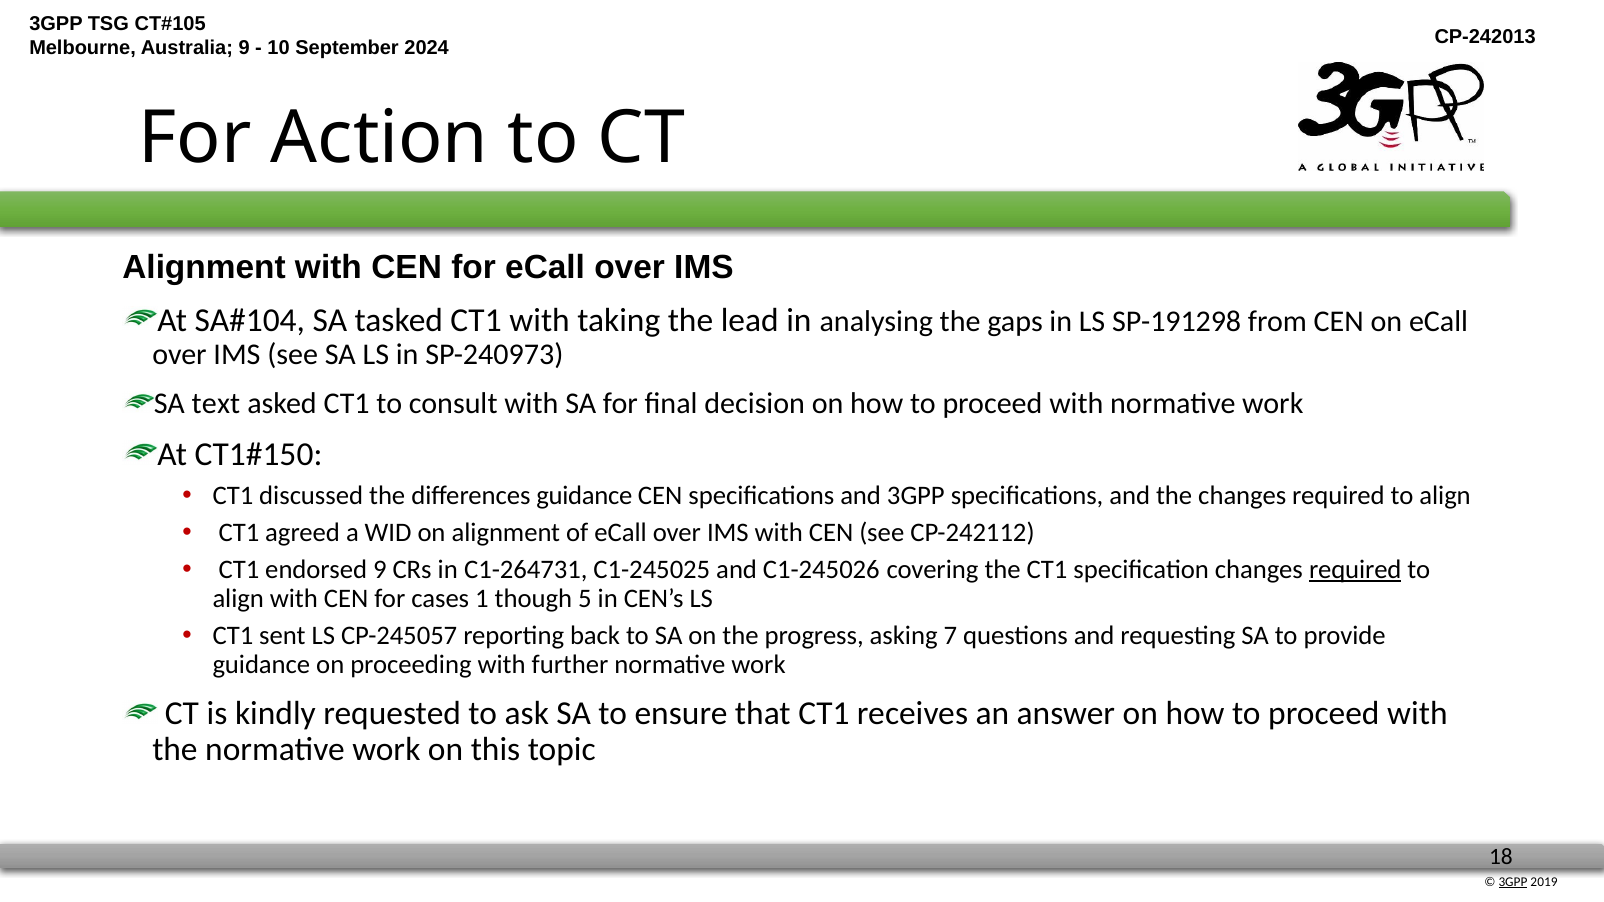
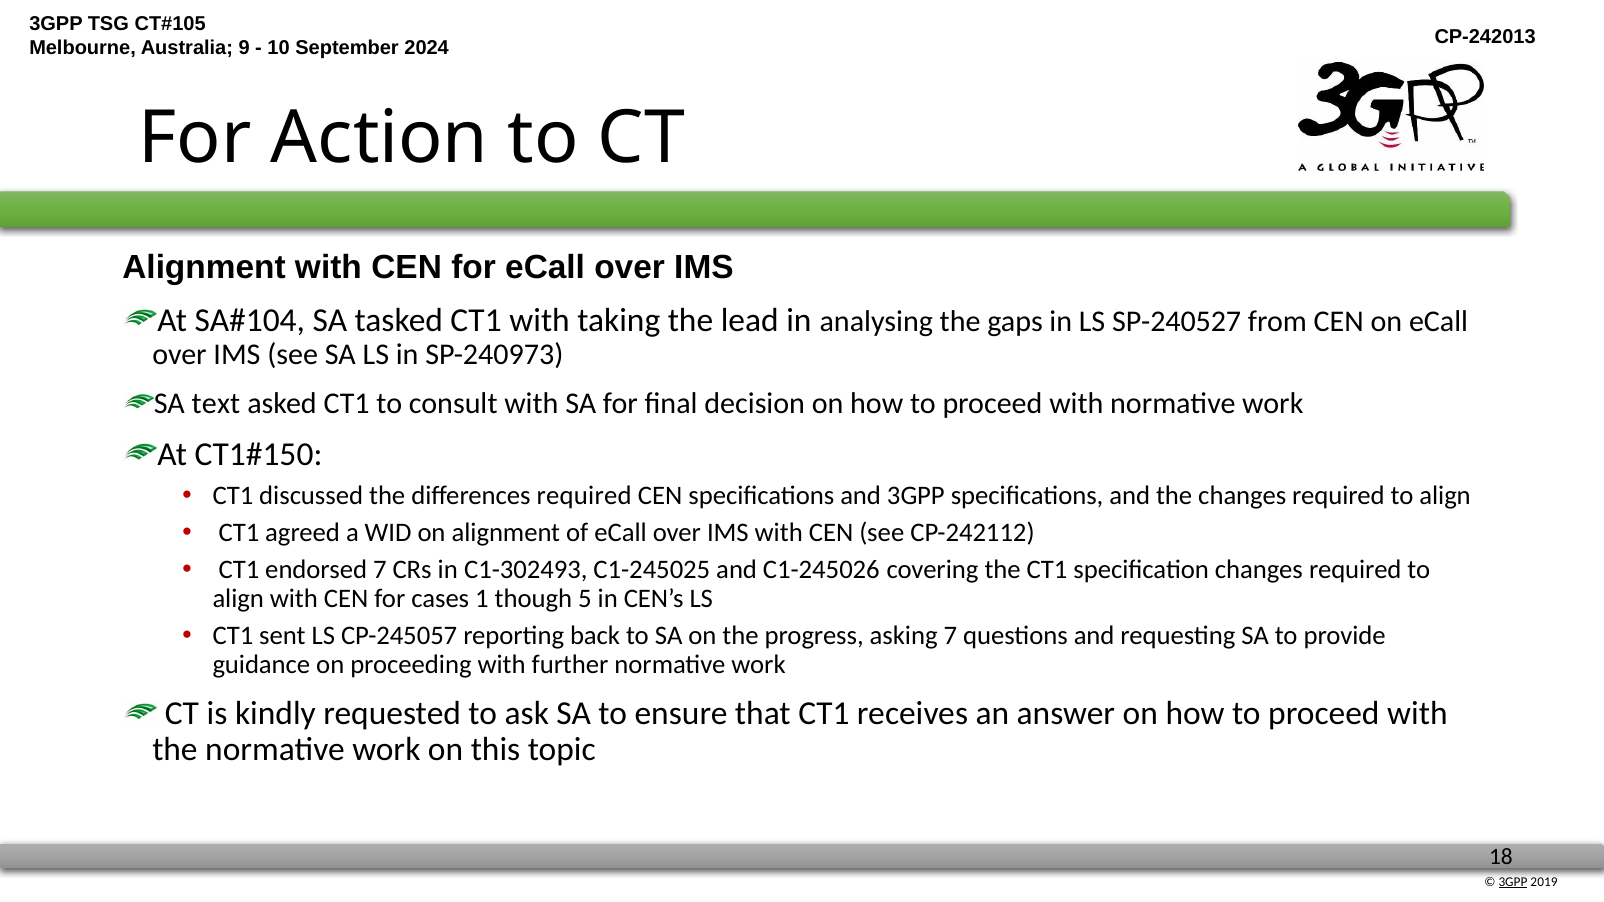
SP-191298: SP-191298 -> SP-240527
differences guidance: guidance -> required
endorsed 9: 9 -> 7
C1-264731: C1-264731 -> C1-302493
required at (1355, 570) underline: present -> none
